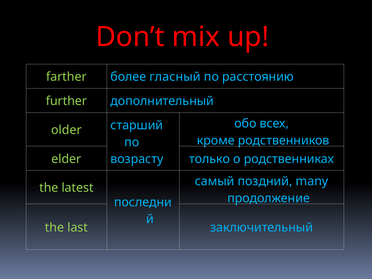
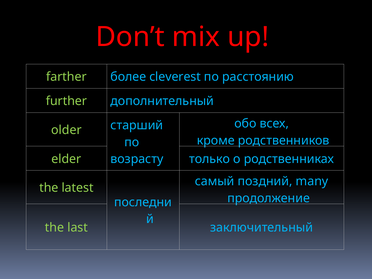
гласный: гласный -> cleverest
